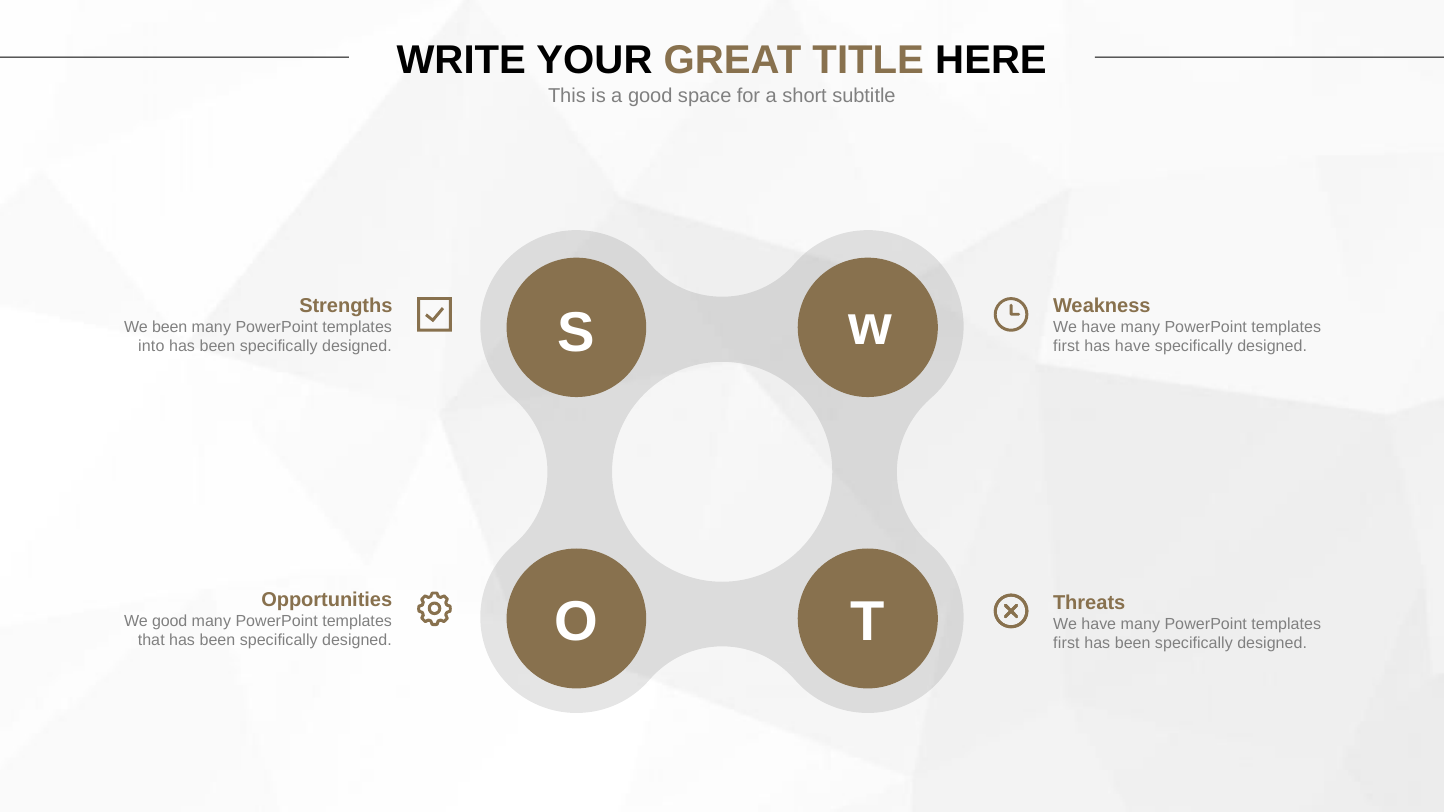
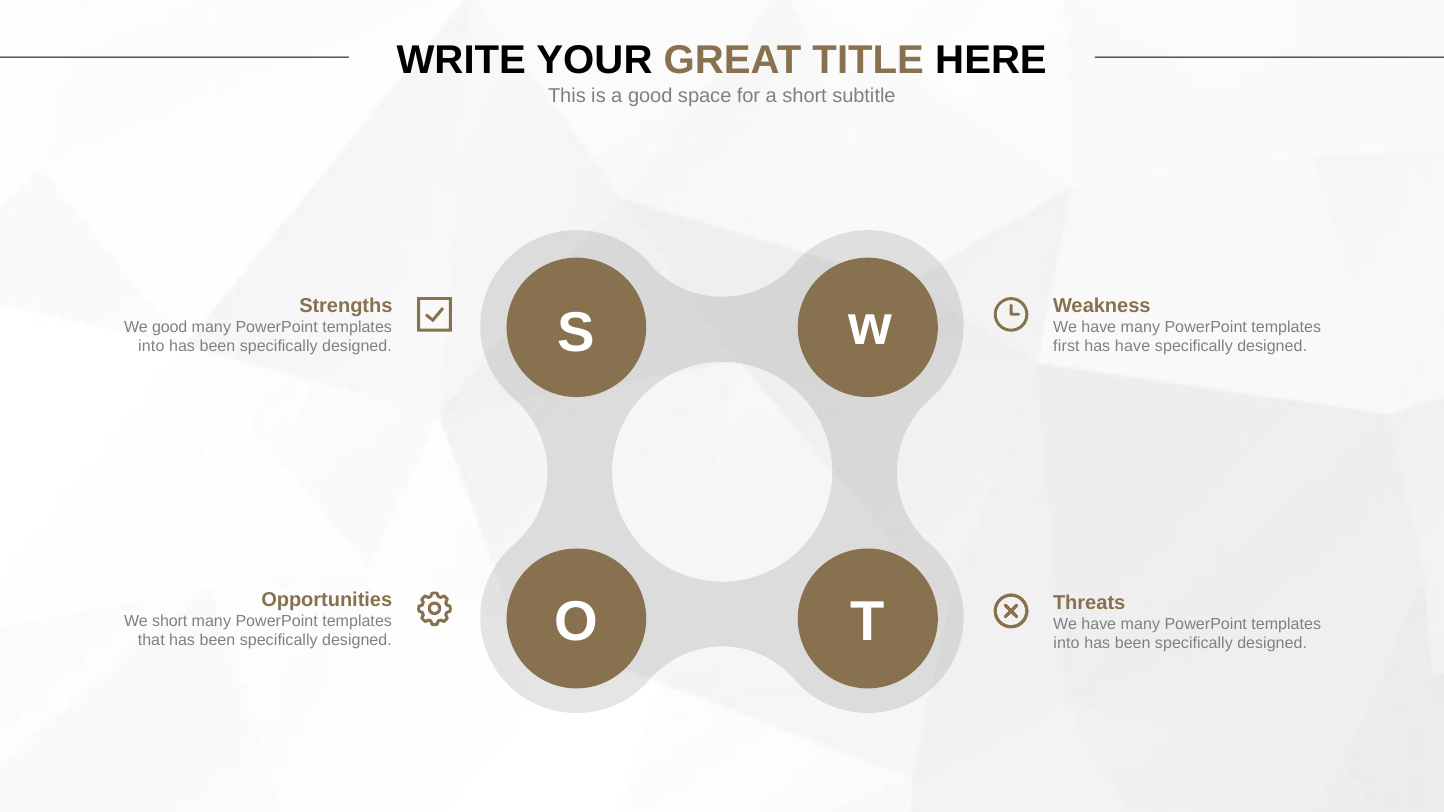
We been: been -> good
We good: good -> short
first at (1066, 643): first -> into
